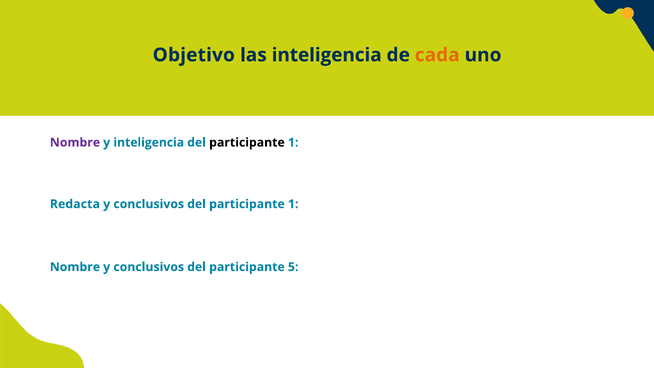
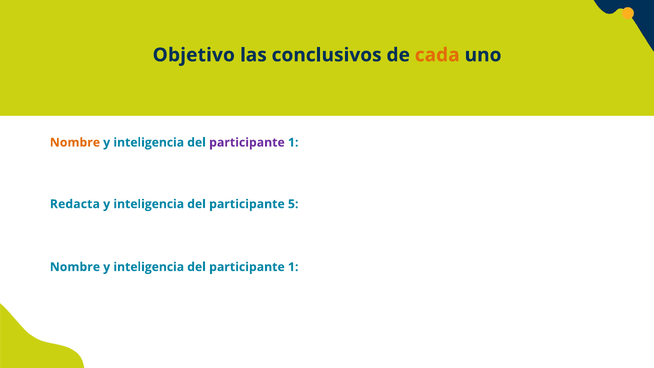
las inteligencia: inteligencia -> conclusivos
Nombre at (75, 142) colour: purple -> orange
participante at (247, 142) colour: black -> purple
conclusivos at (149, 204): conclusivos -> inteligencia
1 at (293, 204): 1 -> 5
conclusivos at (149, 267): conclusivos -> inteligencia
5 at (293, 267): 5 -> 1
